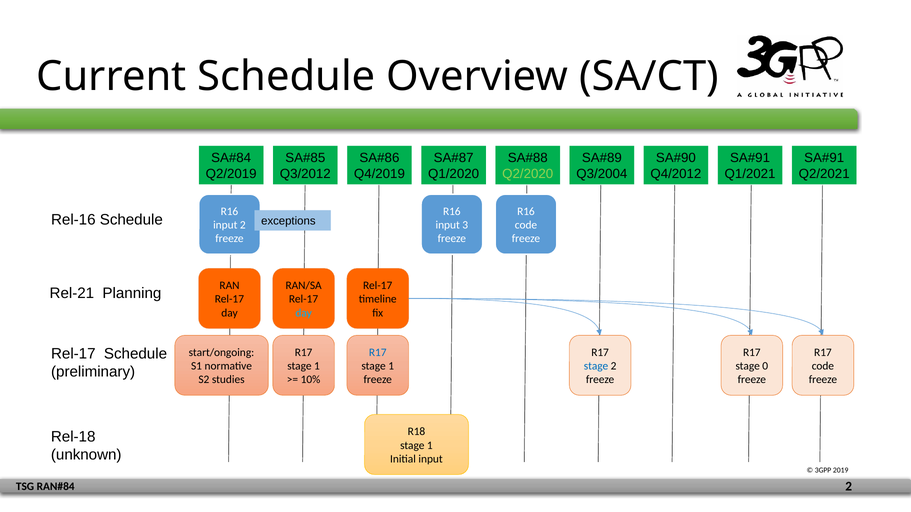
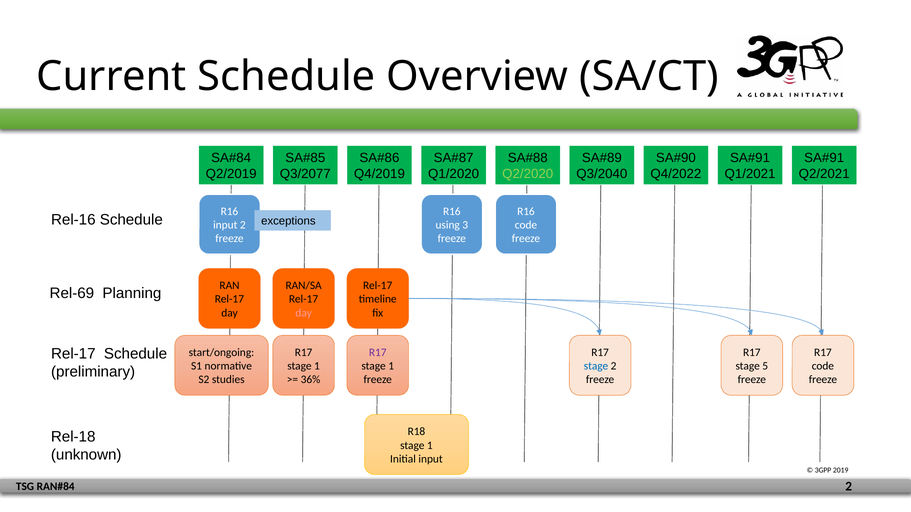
Q3/2012: Q3/2012 -> Q3/2077
Q3/2004: Q3/2004 -> Q3/2040
Q4/2012: Q4/2012 -> Q4/2022
input at (448, 225): input -> using
Rel-21: Rel-21 -> Rel-69
day at (304, 313) colour: light blue -> pink
R17 at (378, 353) colour: blue -> purple
0: 0 -> 5
10%: 10% -> 36%
